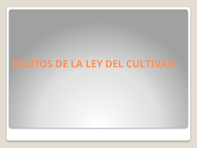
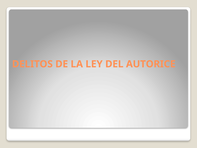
CULTIVAN: CULTIVAN -> AUTORICE
